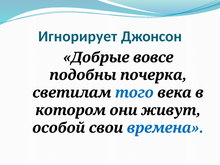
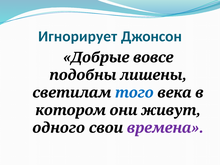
почерка: почерка -> лишены
особой: особой -> одного
времена colour: blue -> purple
